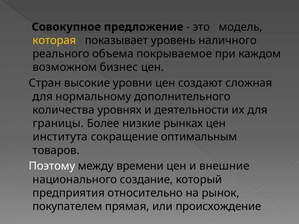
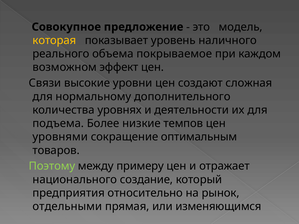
бизнес: бизнес -> эффект
Стран: Стран -> Связи
границы: границы -> подъема
рынках: рынках -> темпов
института: института -> уровнями
Поэтому colour: white -> light green
времени: времени -> примеру
внешние: внешние -> отражает
покупателем: покупателем -> отдельными
происхождение: происхождение -> изменяющимся
